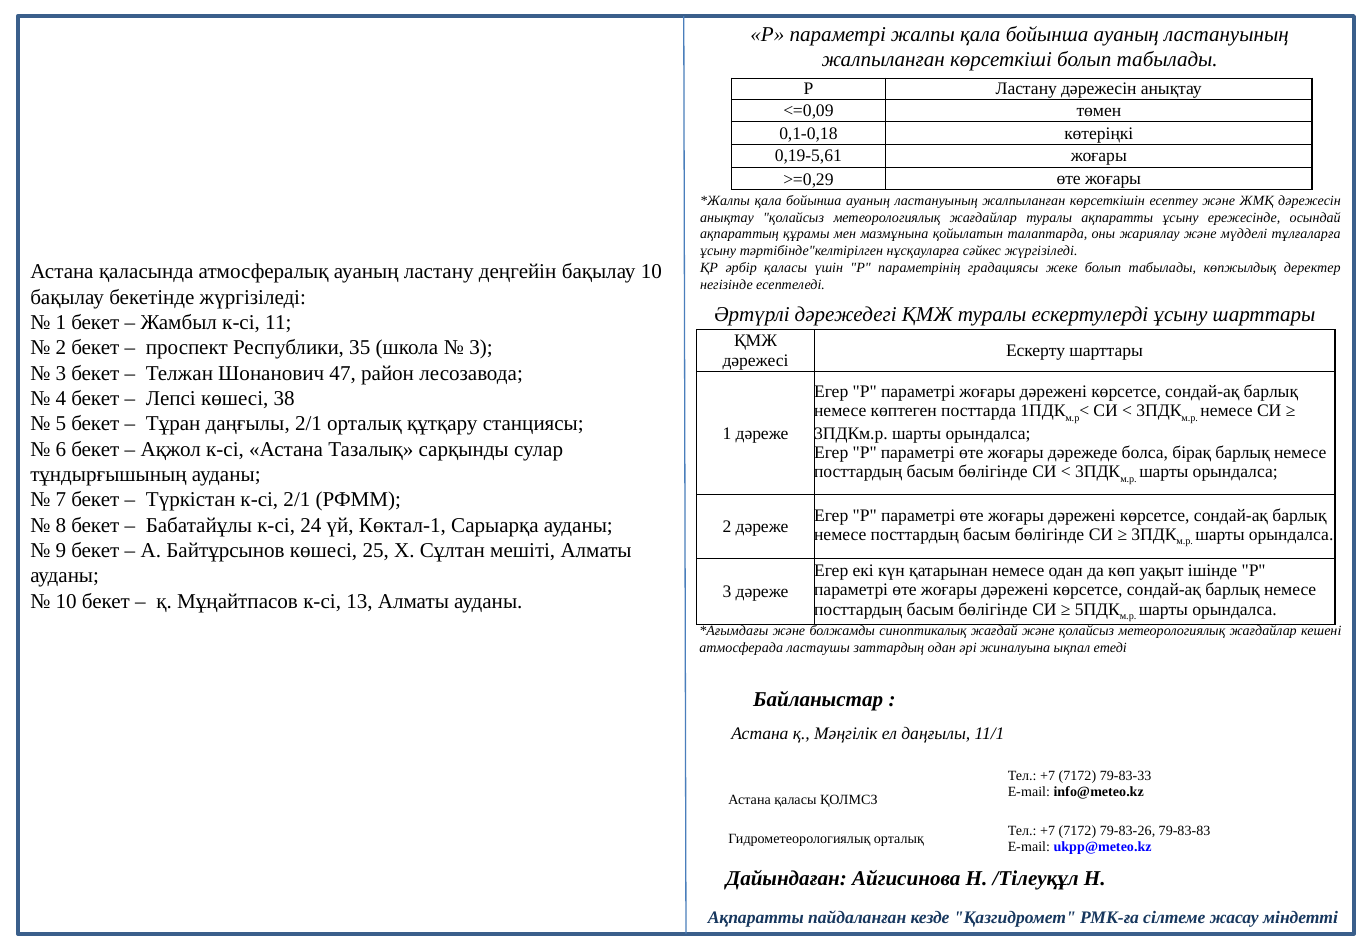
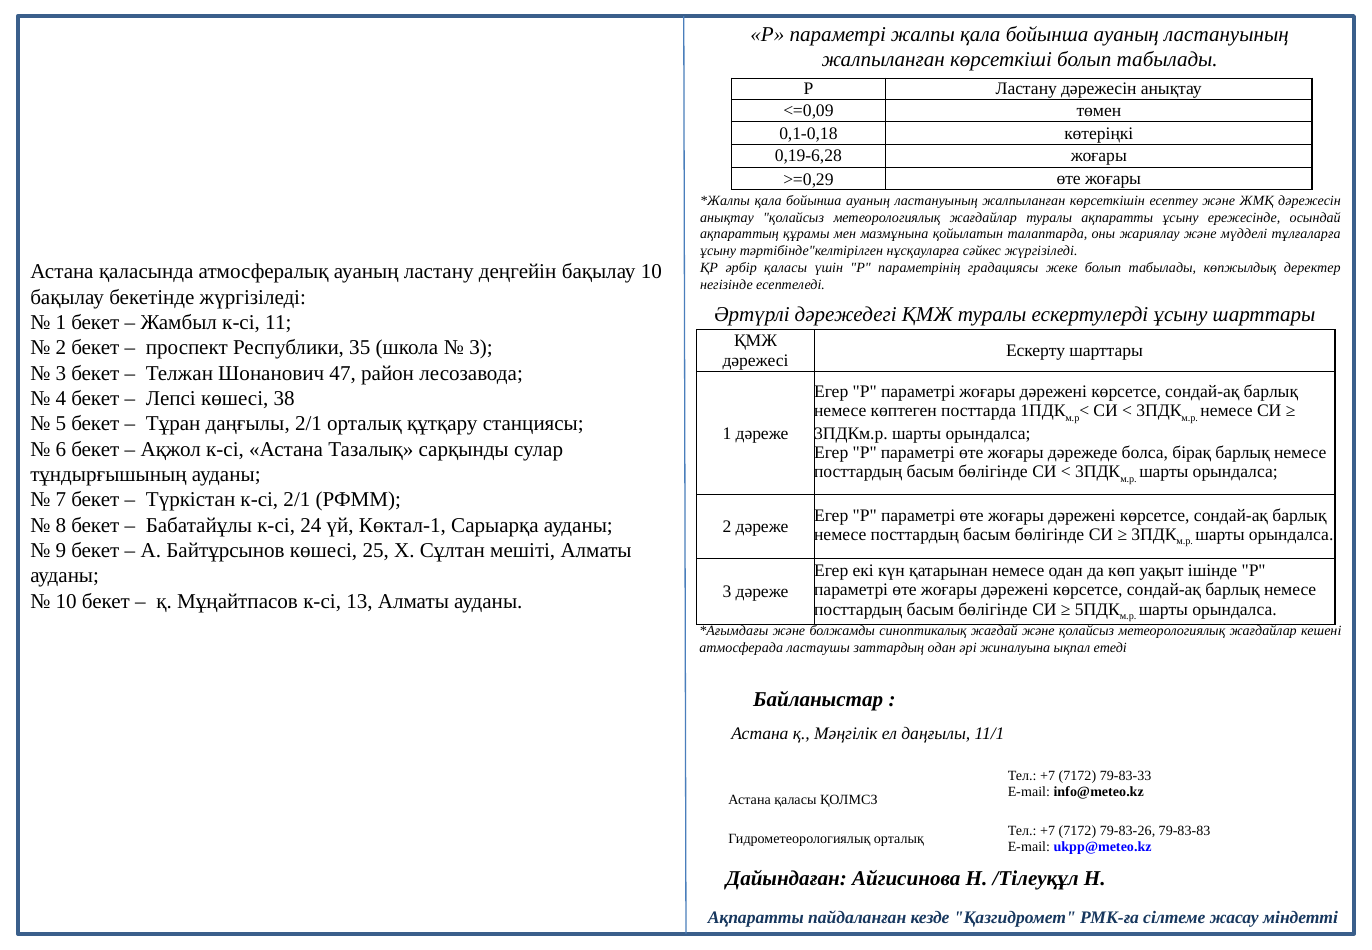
0,19-5,61: 0,19-5,61 -> 0,19-6,28
